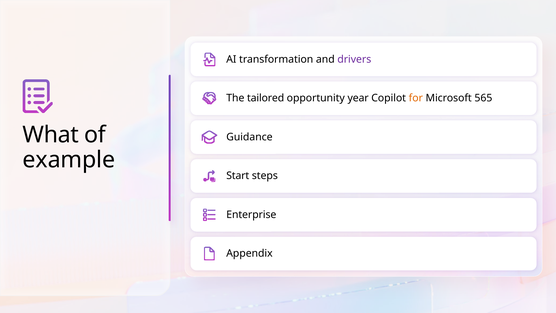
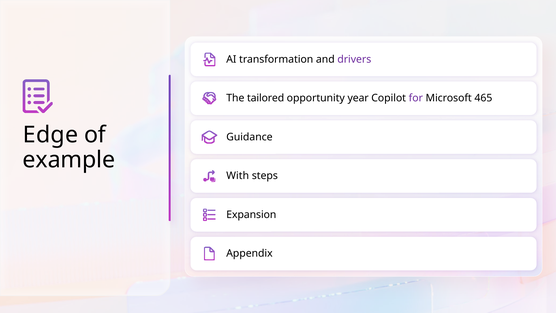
for colour: orange -> purple
565: 565 -> 465
What: What -> Edge
Start: Start -> With
Enterprise: Enterprise -> Expansion
